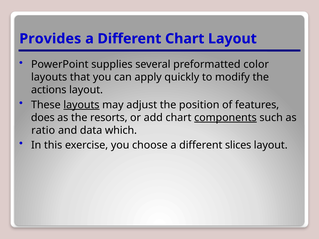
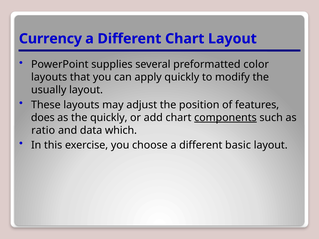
Provides: Provides -> Currency
actions: actions -> usually
layouts at (81, 105) underline: present -> none
the resorts: resorts -> quickly
slices: slices -> basic
